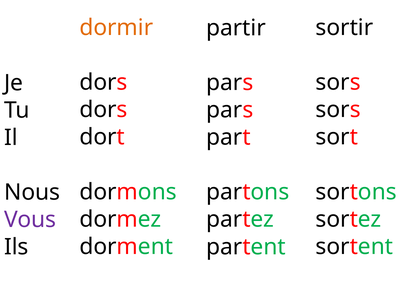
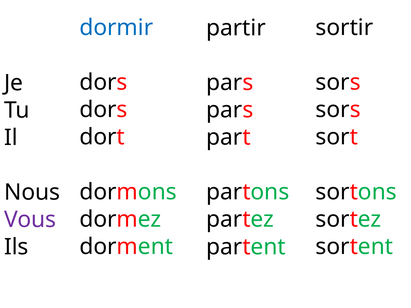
dormir colour: orange -> blue
